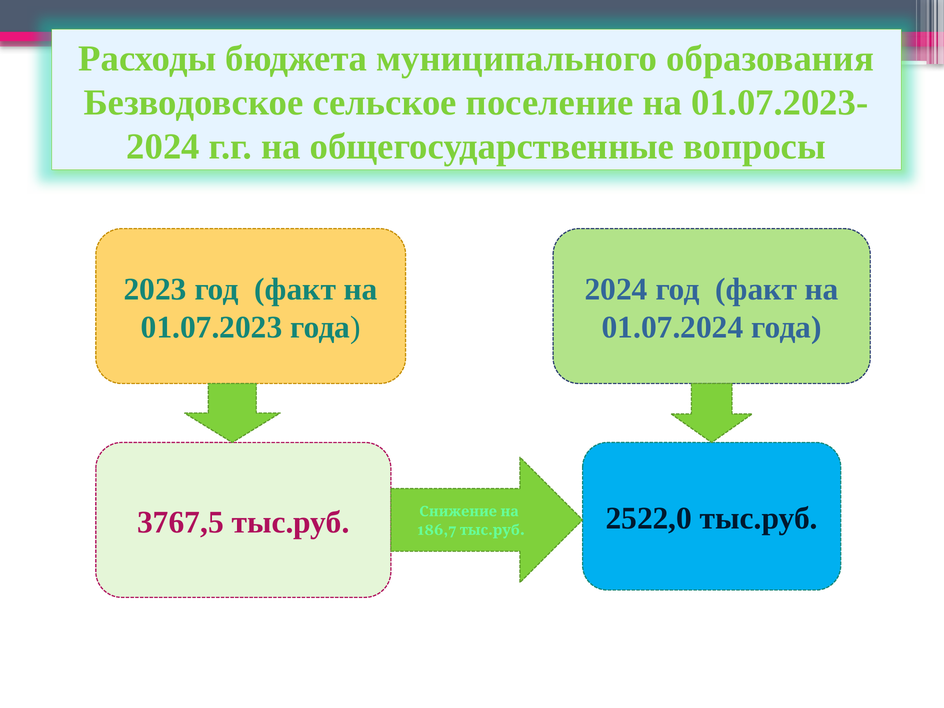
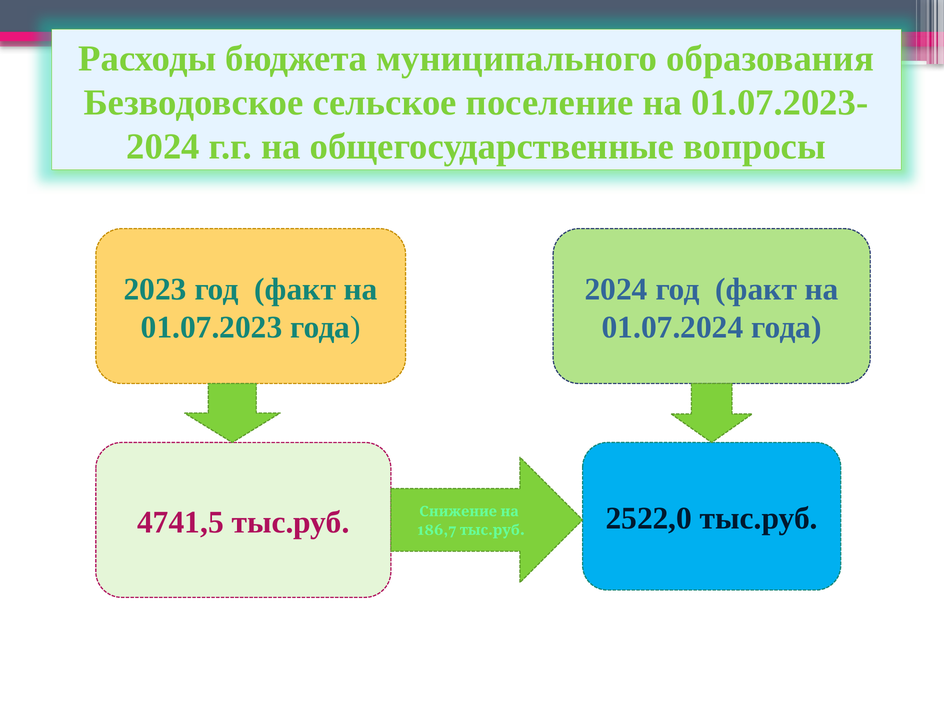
3767,5: 3767,5 -> 4741,5
